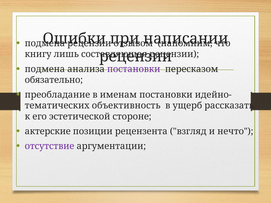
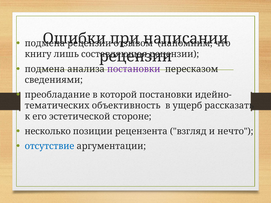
обязательно: обязательно -> сведениями
именам: именам -> которой
актерские: актерские -> несколько
отсутствие colour: purple -> blue
